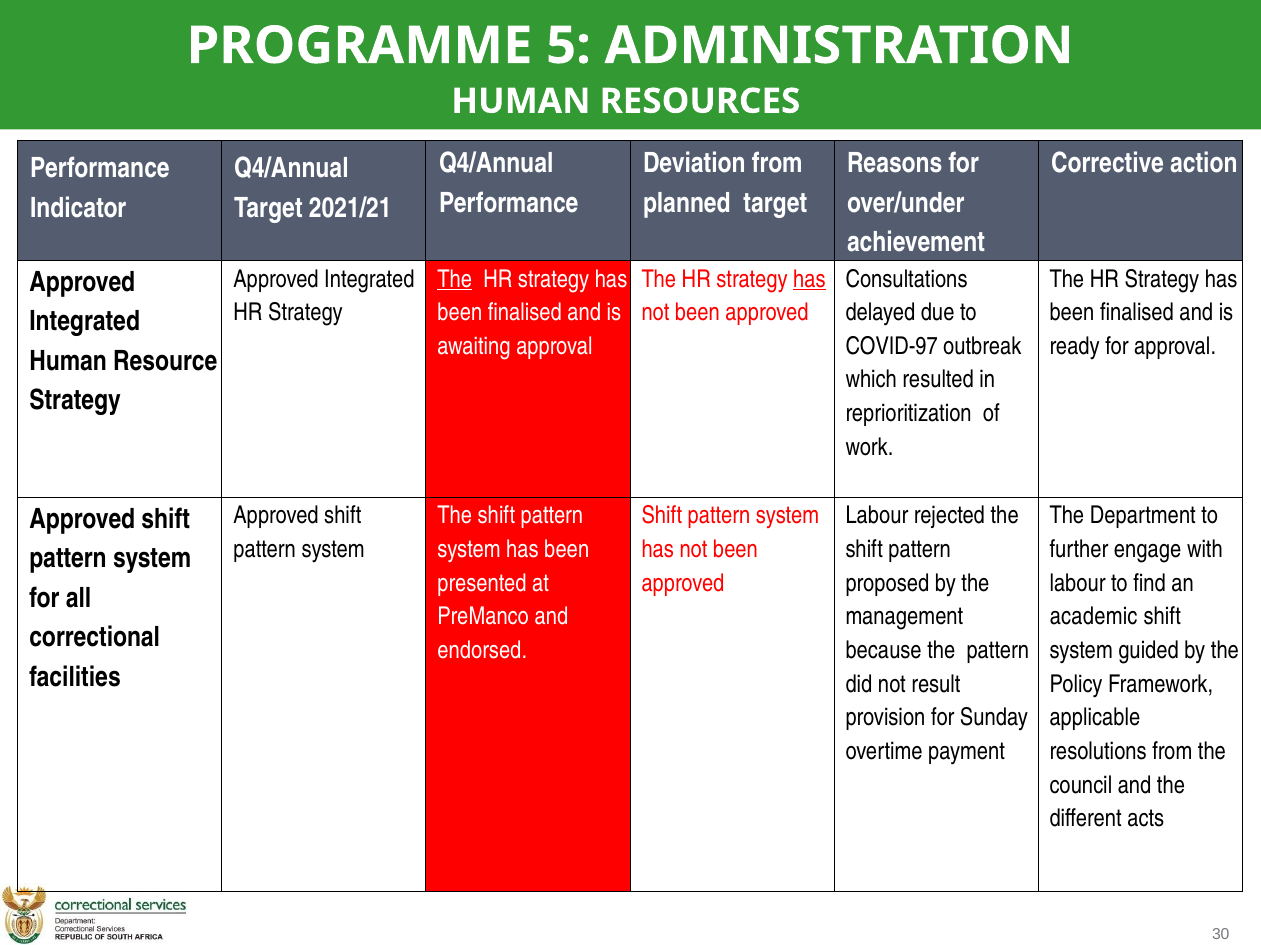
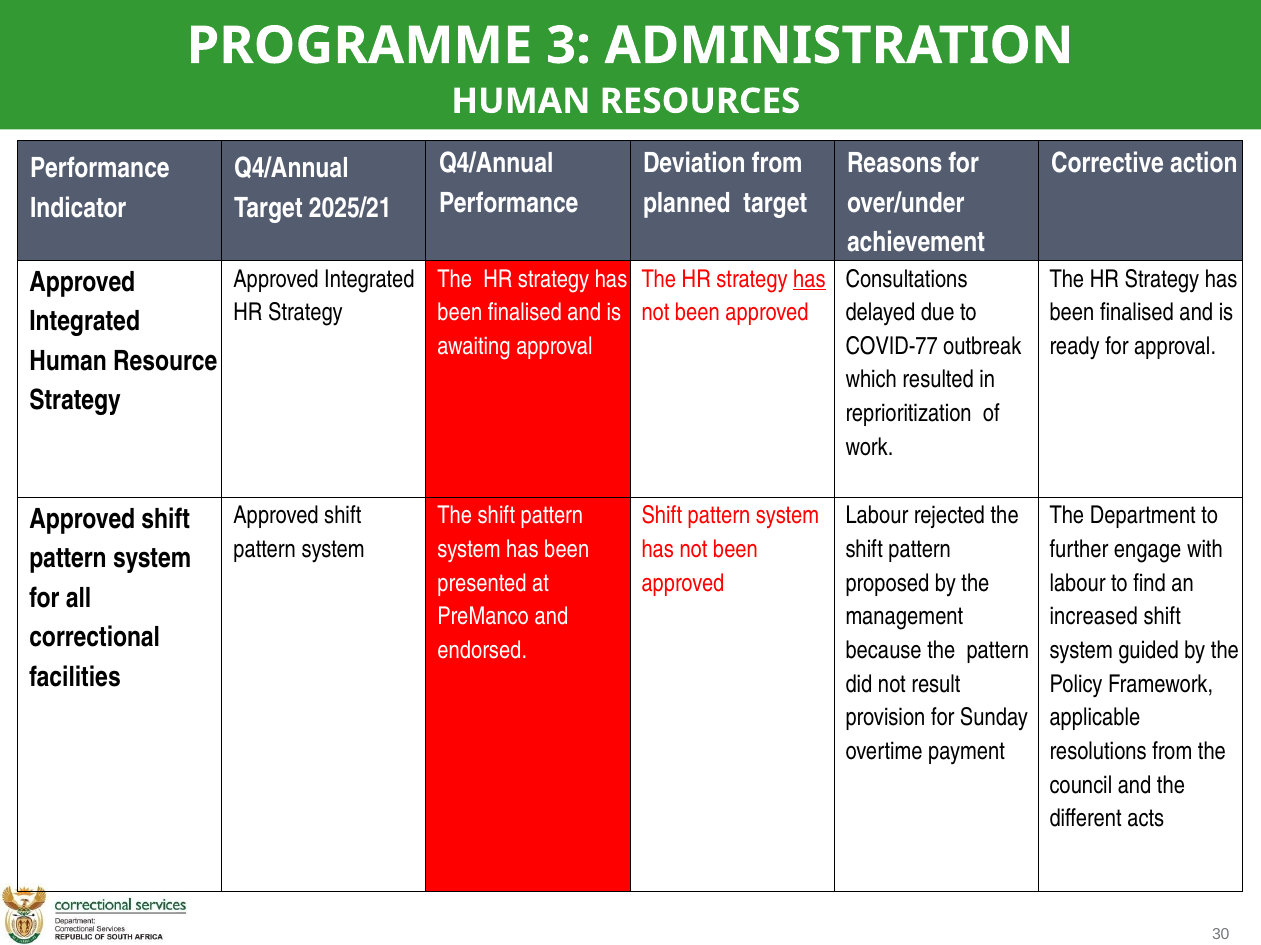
5: 5 -> 3
2021/21: 2021/21 -> 2025/21
The at (455, 279) underline: present -> none
COVID-97: COVID-97 -> COVID-77
academic: academic -> increased
